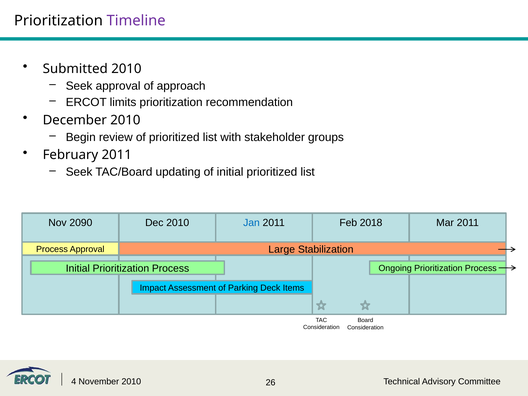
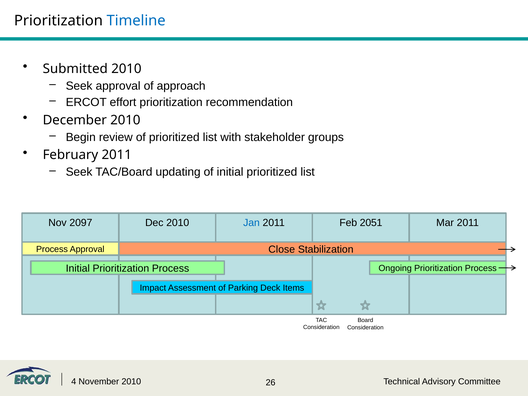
Timeline colour: purple -> blue
limits: limits -> effort
2090: 2090 -> 2097
2018: 2018 -> 2051
Large: Large -> Close
